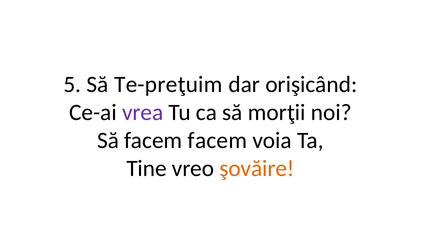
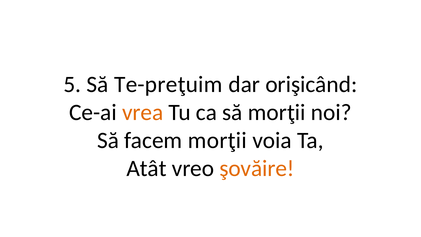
vrea colour: purple -> orange
facem facem: facem -> morţii
Tine: Tine -> Atât
